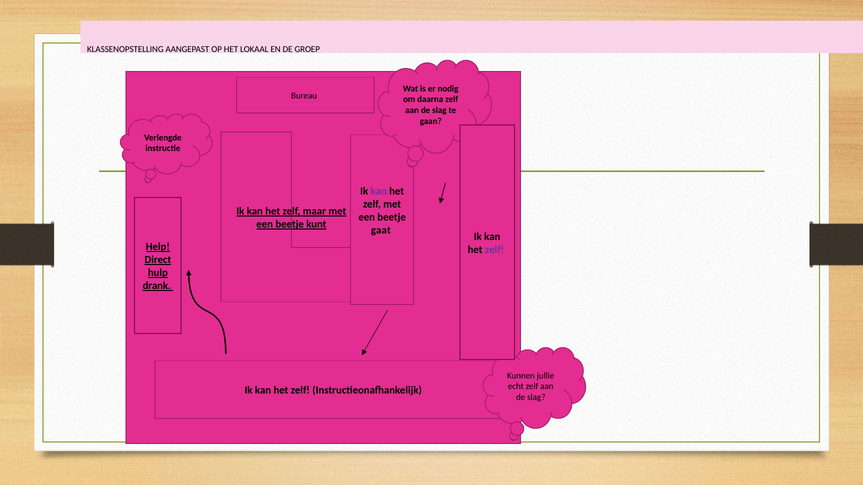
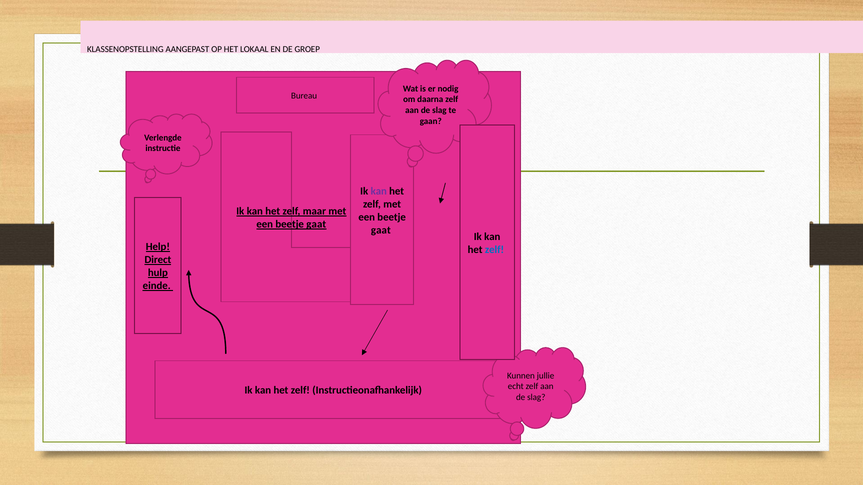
kunt at (316, 224): kunt -> gaat
zelf at (494, 250) colour: purple -> blue
drank: drank -> einde
